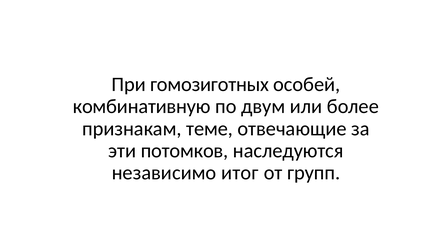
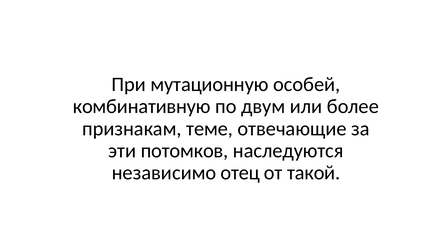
гомозиготных: гомозиготных -> мутационную
итог: итог -> отец
групп: групп -> такой
